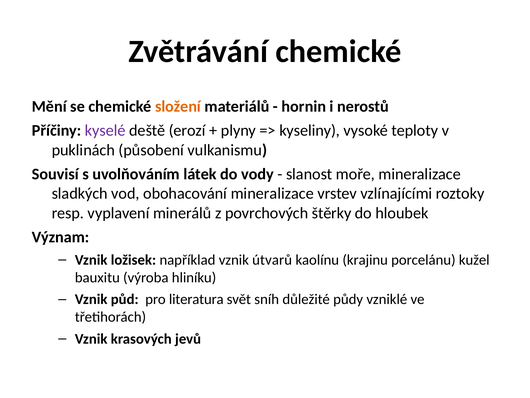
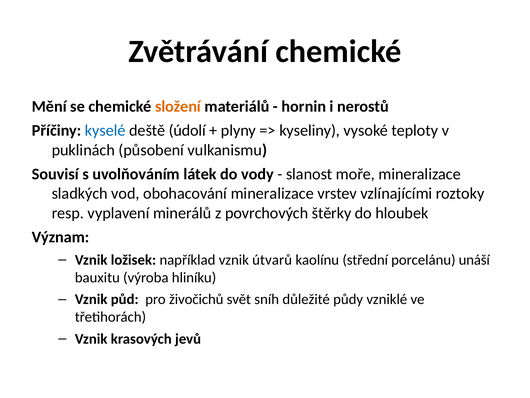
kyselé colour: purple -> blue
erozí: erozí -> údolí
krajinu: krajinu -> střední
kužel: kužel -> unáší
literatura: literatura -> živočichů
